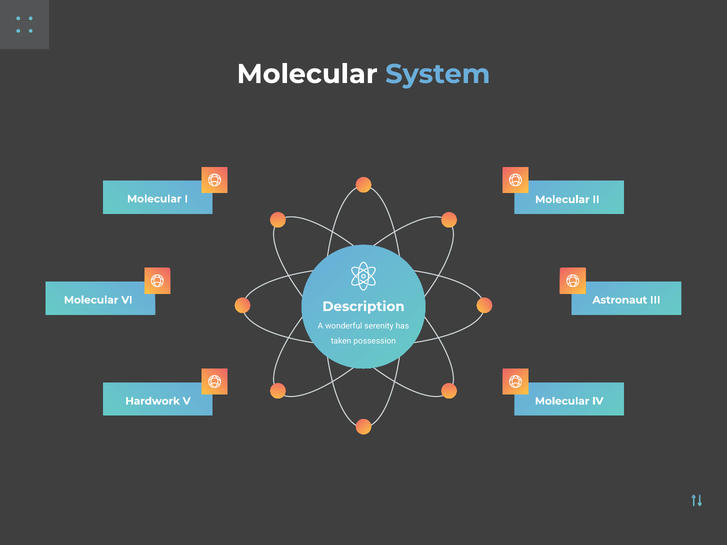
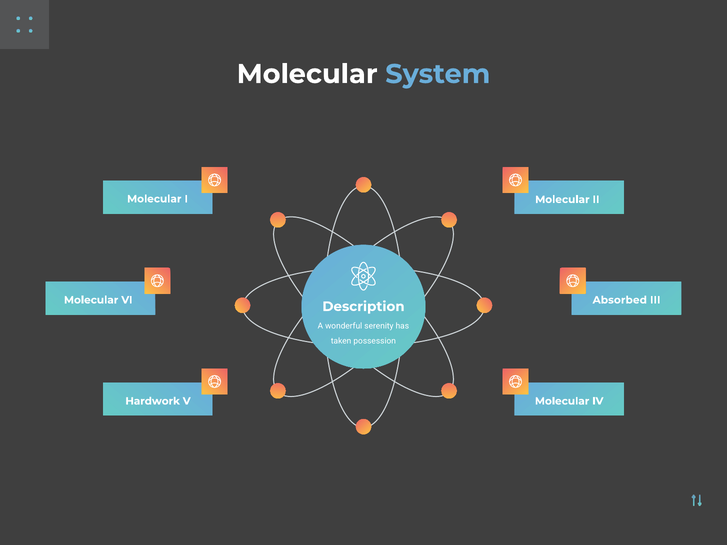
Astronaut: Astronaut -> Absorbed
